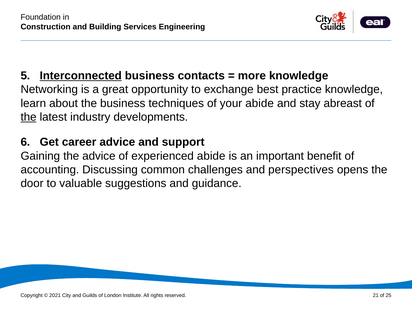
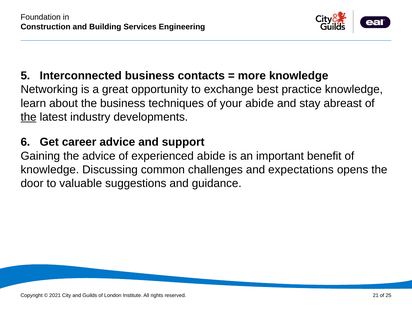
Interconnected underline: present -> none
accounting at (50, 170): accounting -> knowledge
perspectives: perspectives -> expectations
